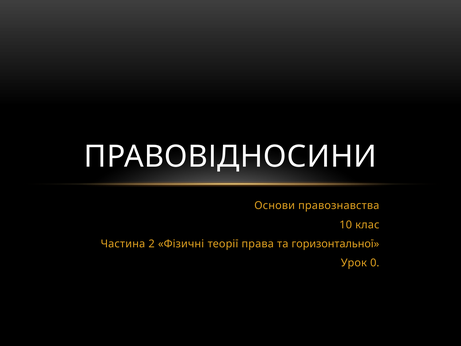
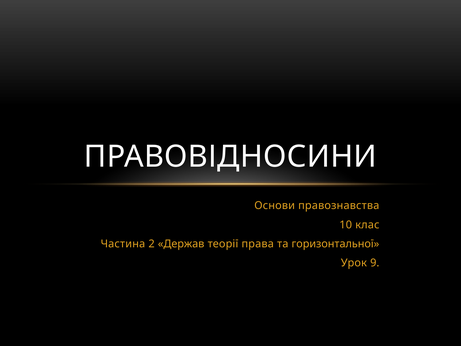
Фізичні: Фізичні -> Держав
0: 0 -> 9
